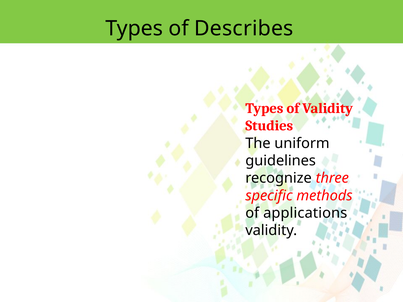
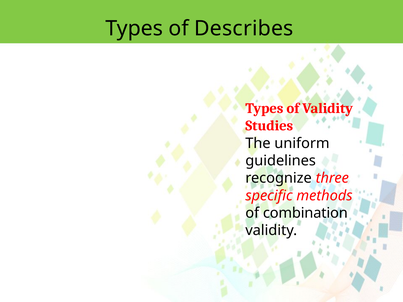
applications: applications -> combination
